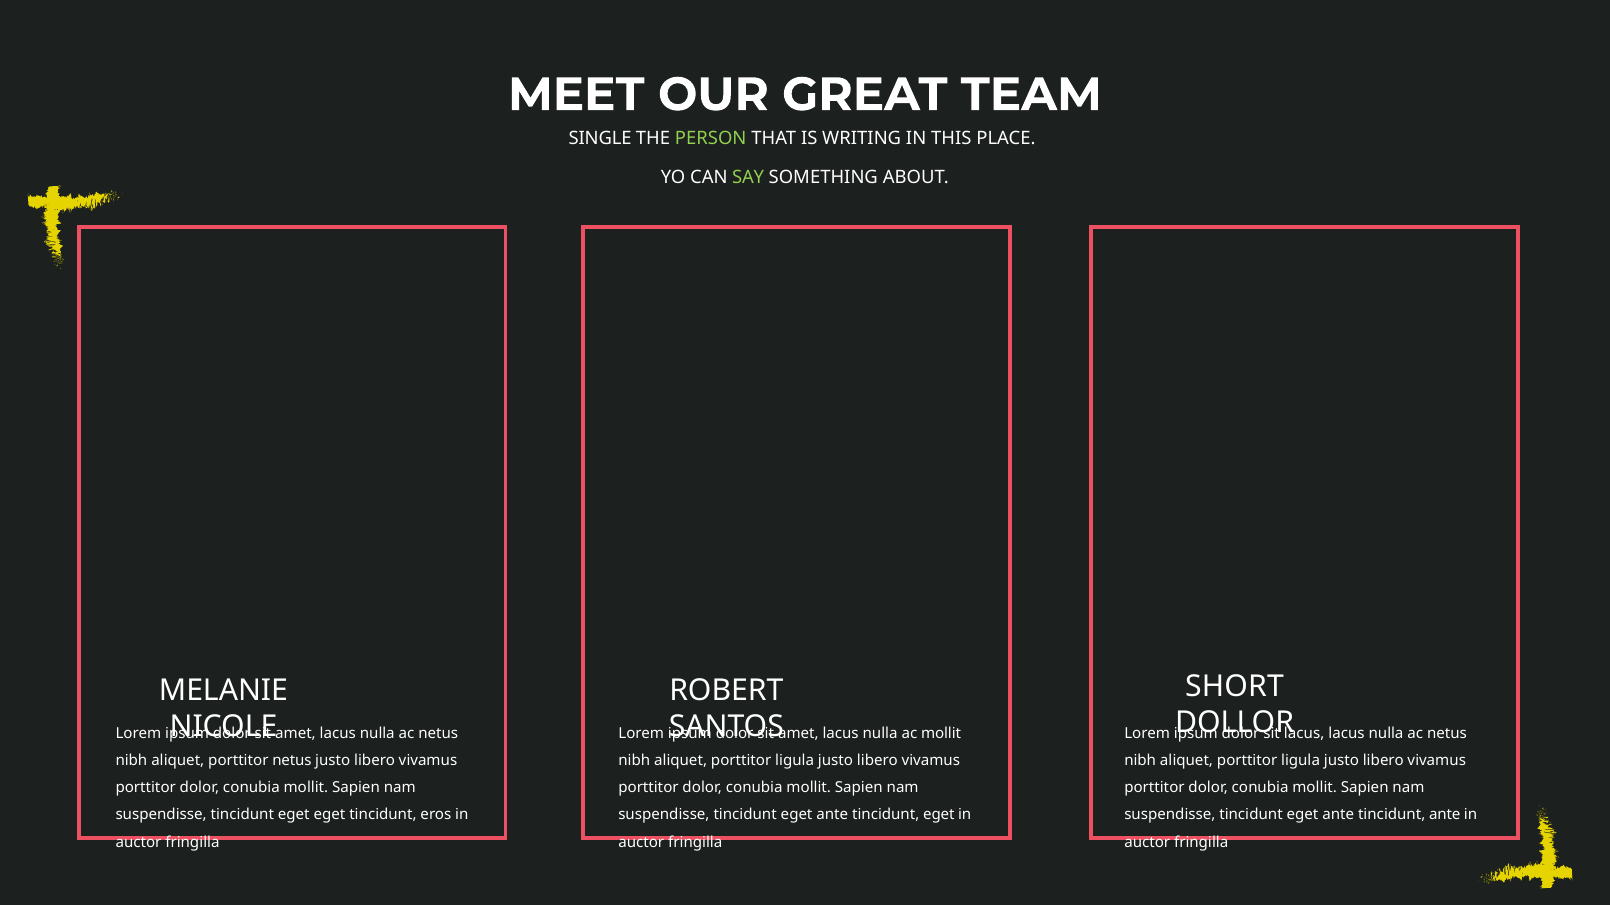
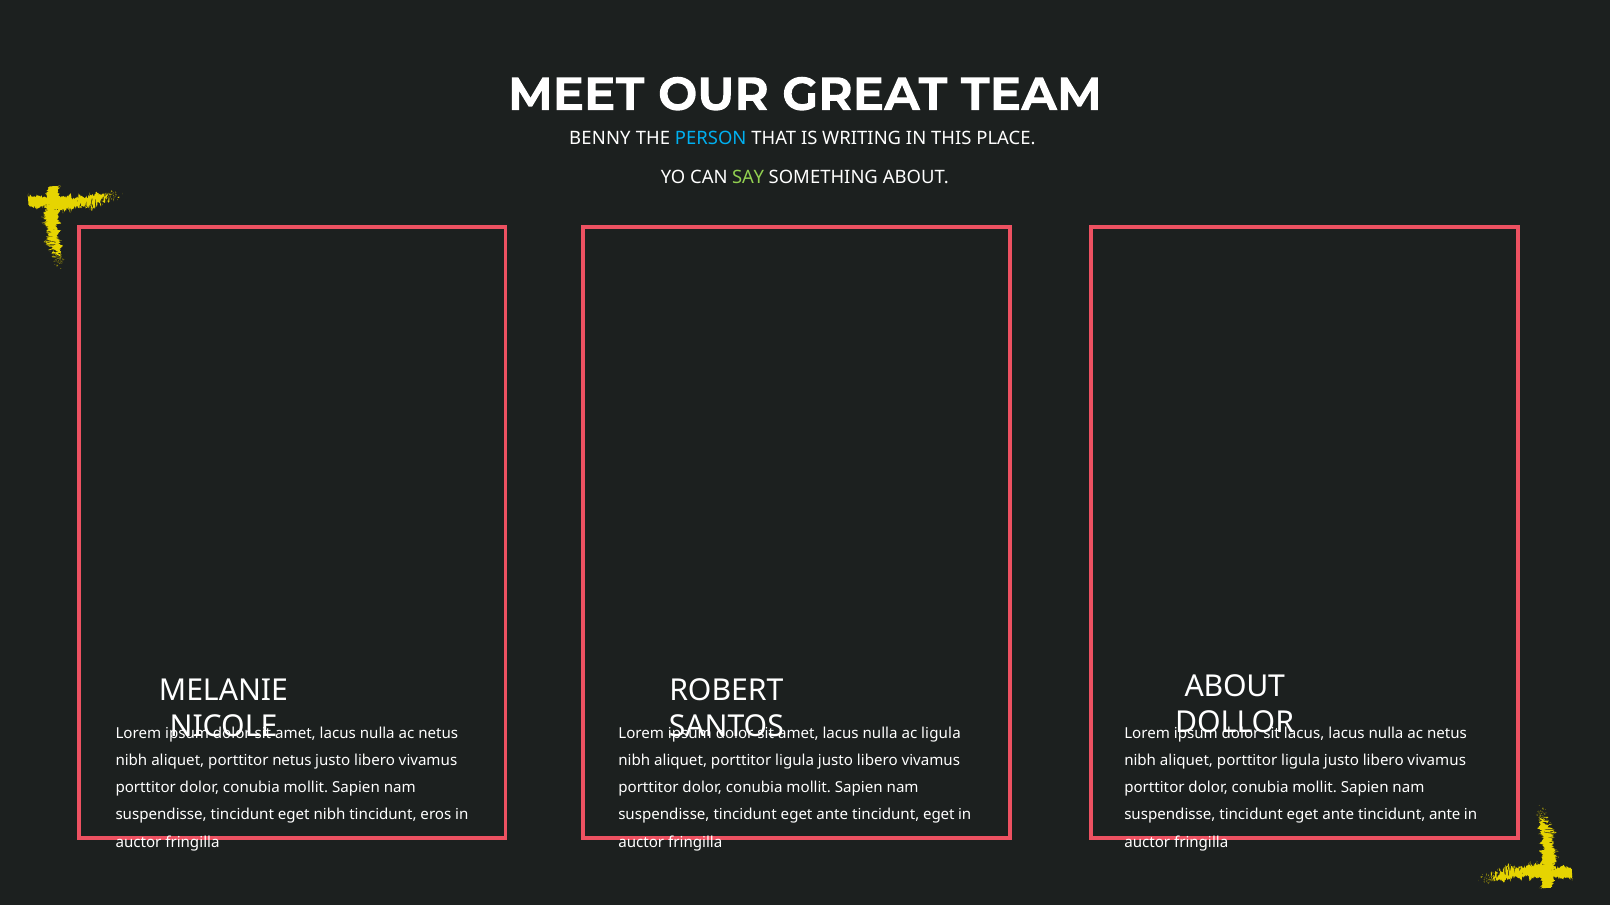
SINGLE: SINGLE -> BENNY
PERSON colour: light green -> light blue
SHORT at (1235, 687): SHORT -> ABOUT
ac mollit: mollit -> ligula
eget eget: eget -> nibh
